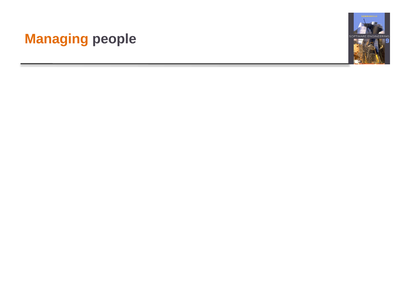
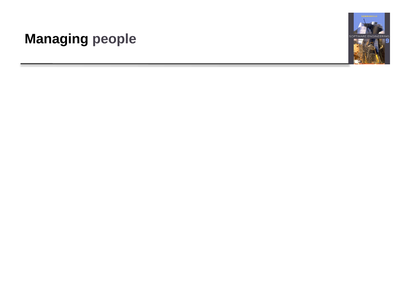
Managing colour: orange -> black
